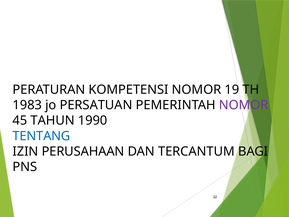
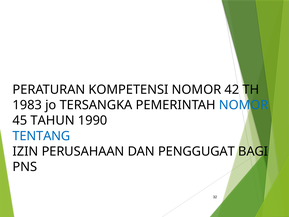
19: 19 -> 42
PERSATUAN: PERSATUAN -> TERSANGKA
NOMOR at (244, 105) colour: purple -> blue
TERCANTUM: TERCANTUM -> PENGGUGAT
